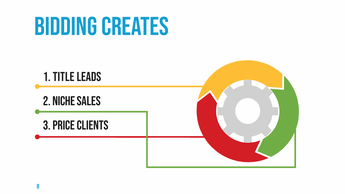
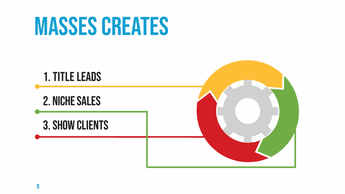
Bidding: Bidding -> Masses
Price: Price -> Show
